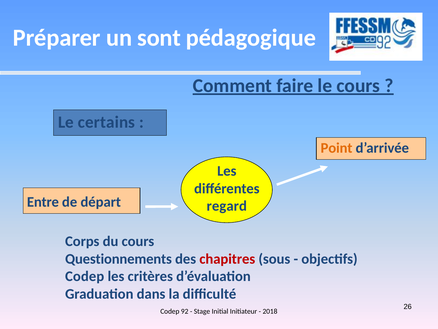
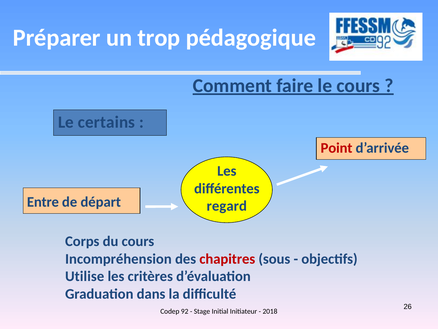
sont: sont -> trop
Point colour: orange -> red
Questionnements: Questionnements -> Incompréhension
Codep at (85, 276): Codep -> Utilise
